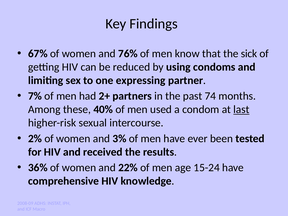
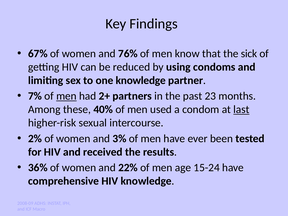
one expressing: expressing -> knowledge
men at (66, 96) underline: none -> present
74: 74 -> 23
